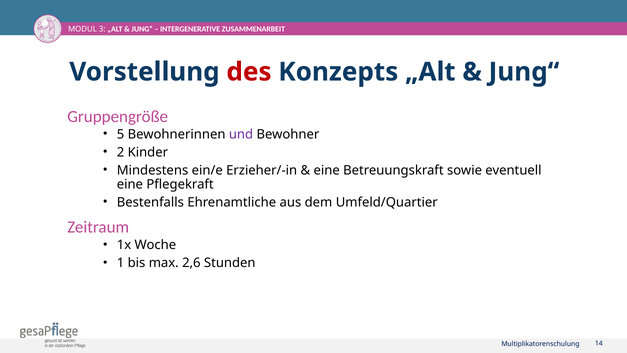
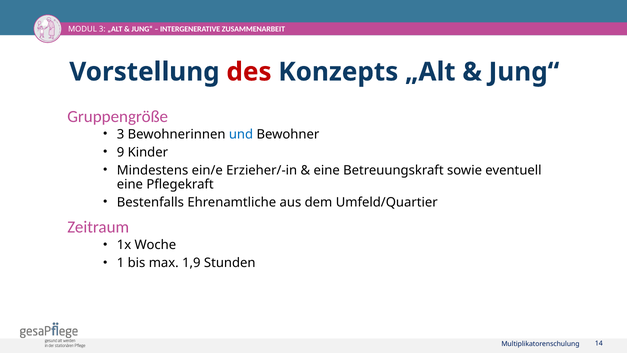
5 at (121, 134): 5 -> 3
und colour: purple -> blue
2: 2 -> 9
2,6: 2,6 -> 1,9
